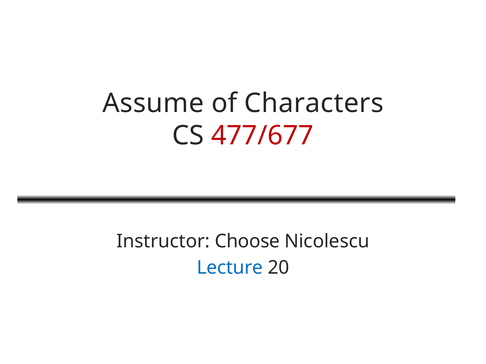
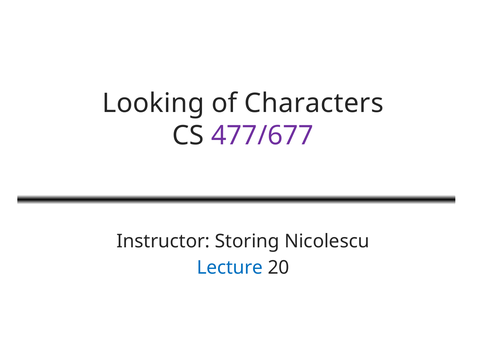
Assume: Assume -> Looking
477/677 colour: red -> purple
Choose: Choose -> Storing
